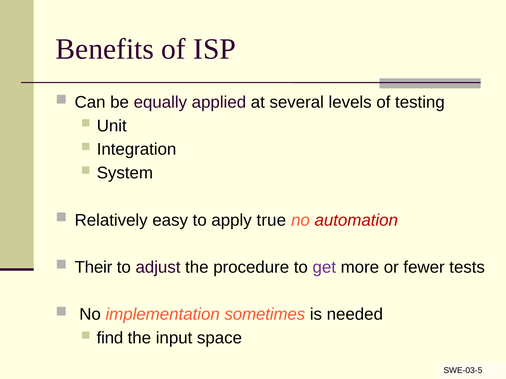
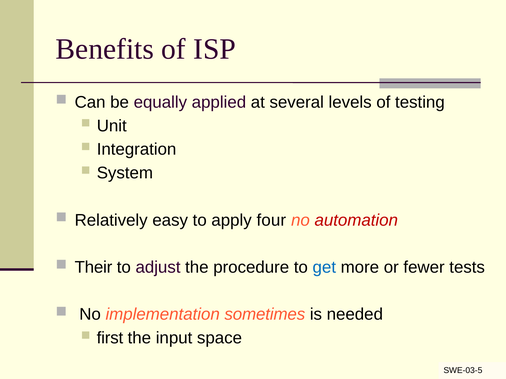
true: true -> four
get colour: purple -> blue
find: find -> first
